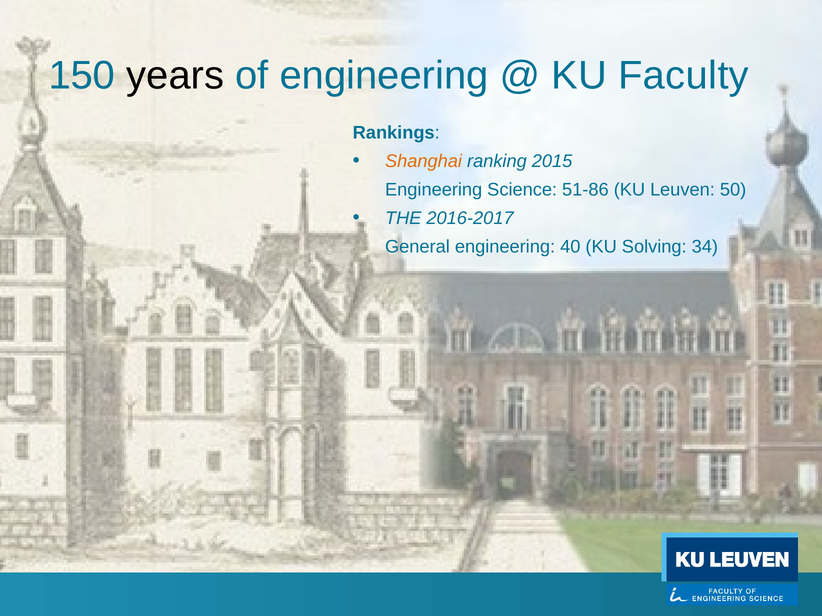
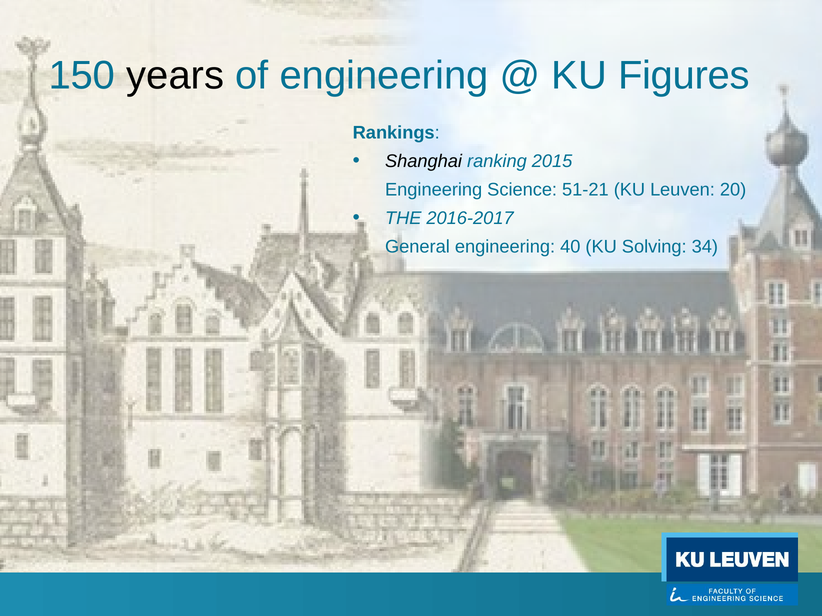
Faculty: Faculty -> Figures
Shanghai colour: orange -> black
51-86: 51-86 -> 51-21
50: 50 -> 20
